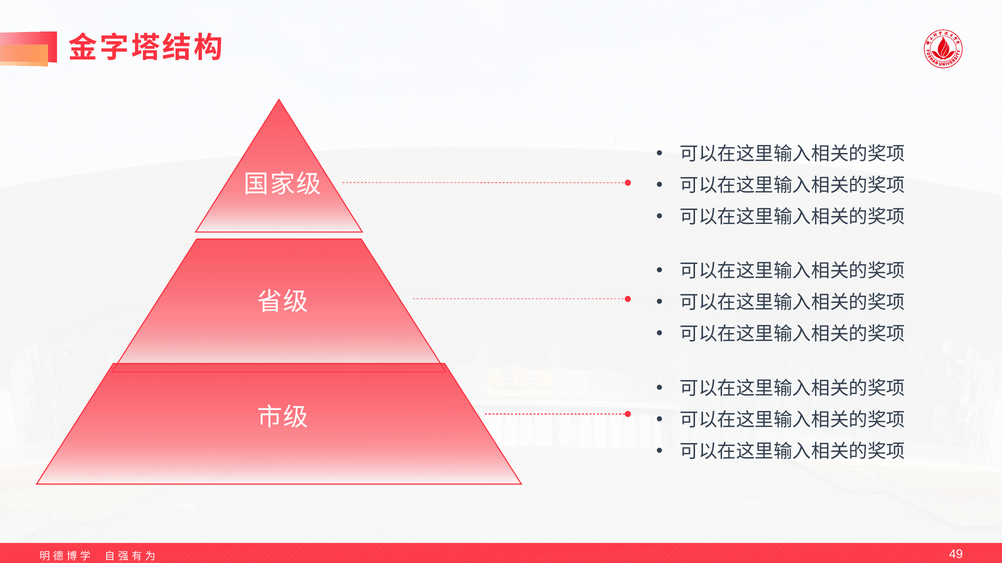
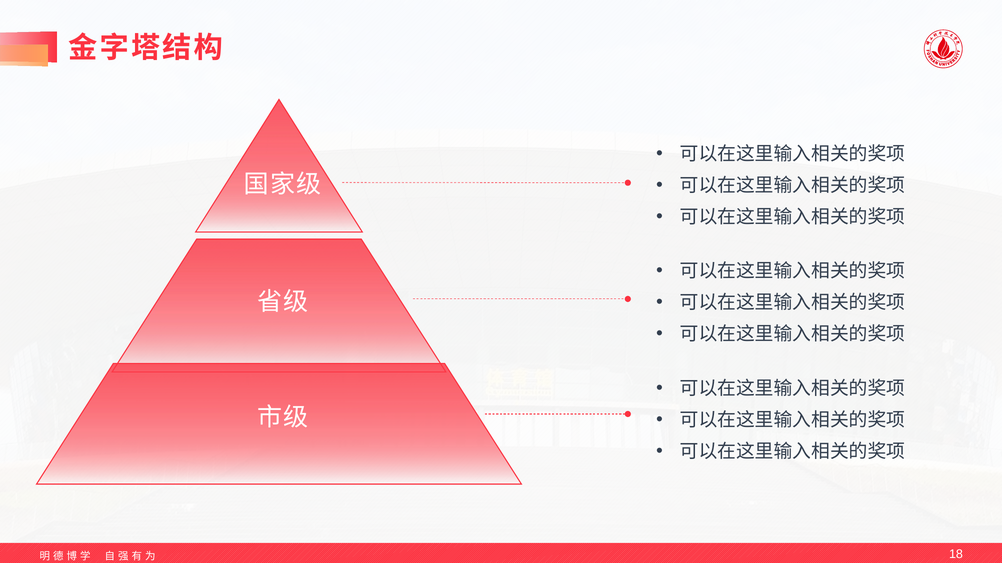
49: 49 -> 18
